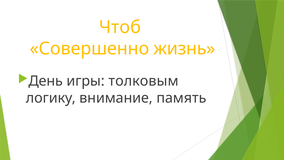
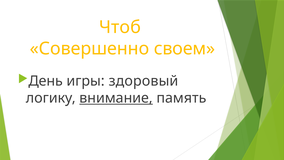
жизнь: жизнь -> своем
толковым: толковым -> здоровый
внимание underline: none -> present
